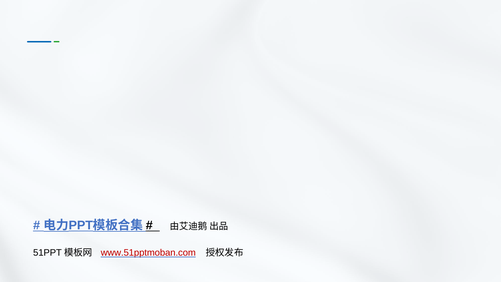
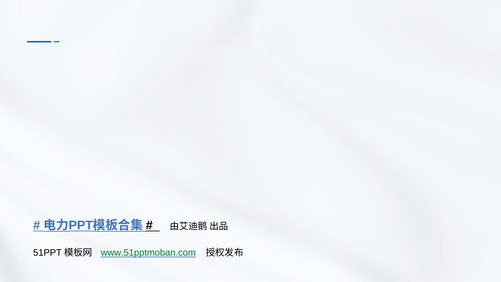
www.51pptmoban.com colour: red -> green
